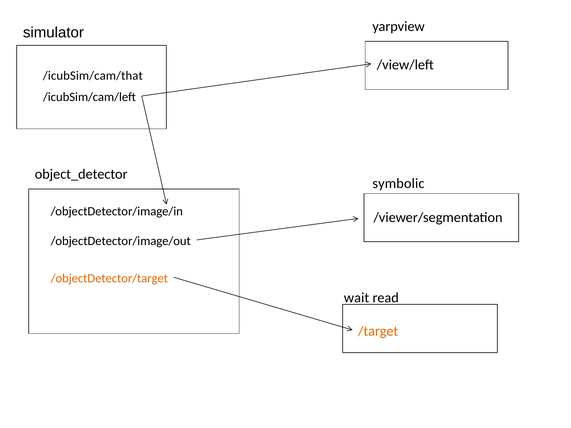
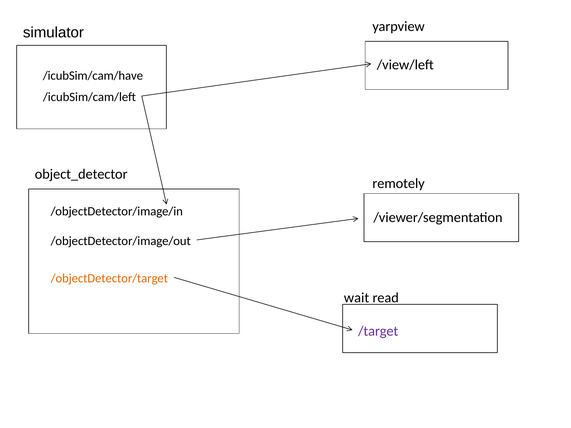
/icubSim/cam/that: /icubSim/cam/that -> /icubSim/cam/have
symbolic: symbolic -> remotely
/target colour: orange -> purple
